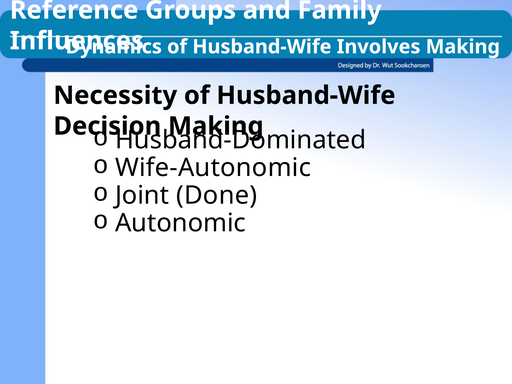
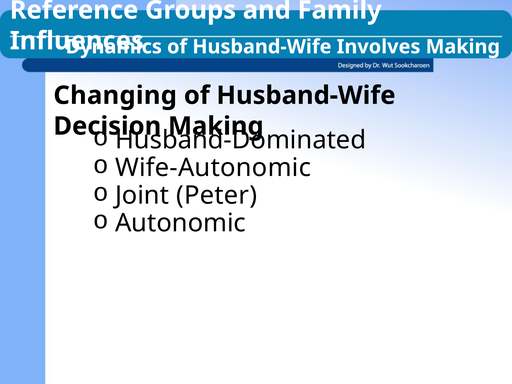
Necessity: Necessity -> Changing
Done: Done -> Peter
